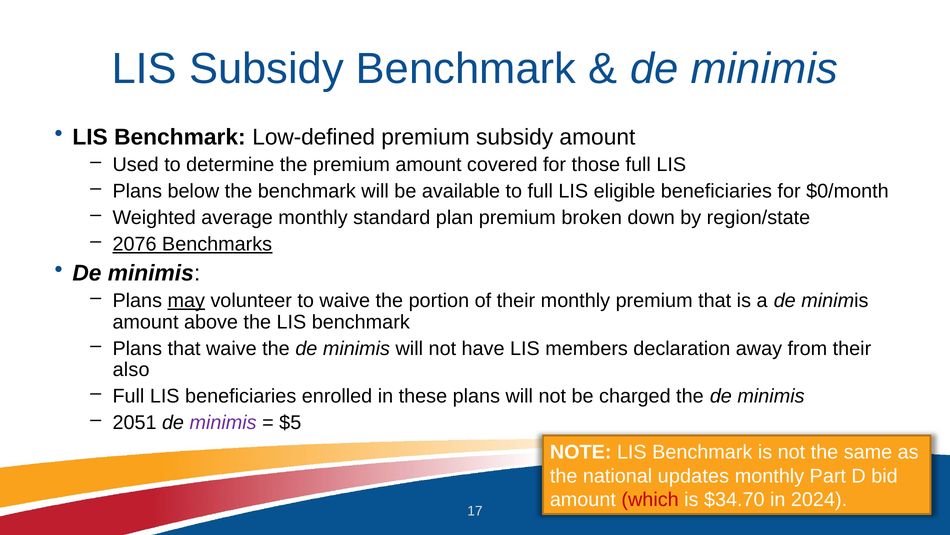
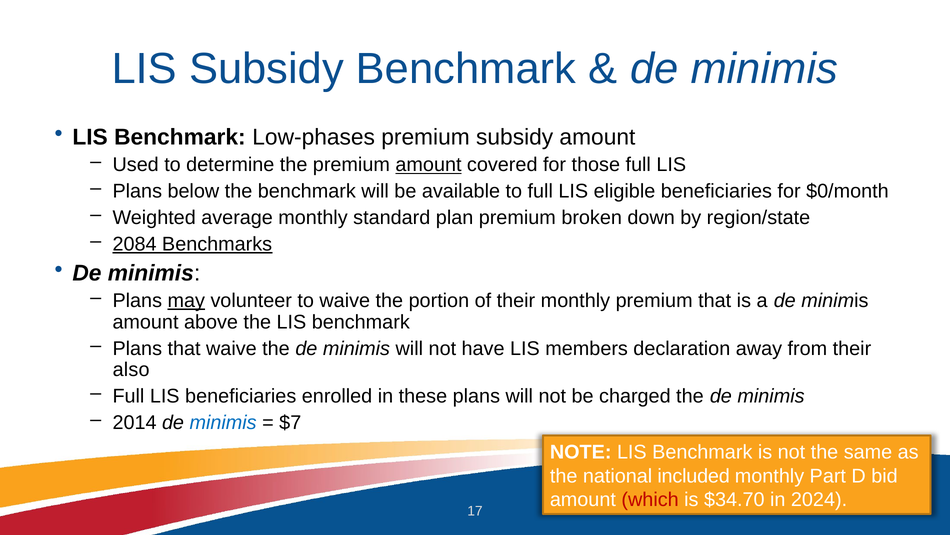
Low-defined: Low-defined -> Low-phases
amount at (428, 165) underline: none -> present
2076: 2076 -> 2084
2051: 2051 -> 2014
minimis at (223, 422) colour: purple -> blue
$5: $5 -> $7
updates: updates -> included
